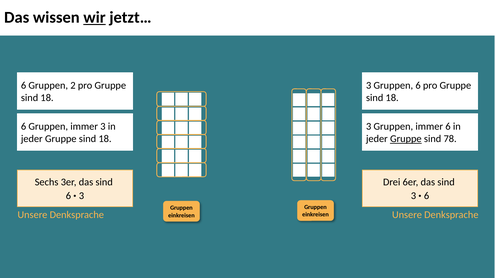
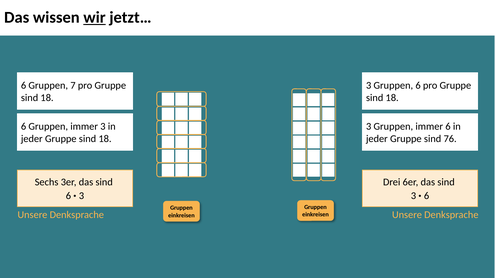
2: 2 -> 7
Gruppe at (406, 139) underline: present -> none
78: 78 -> 76
